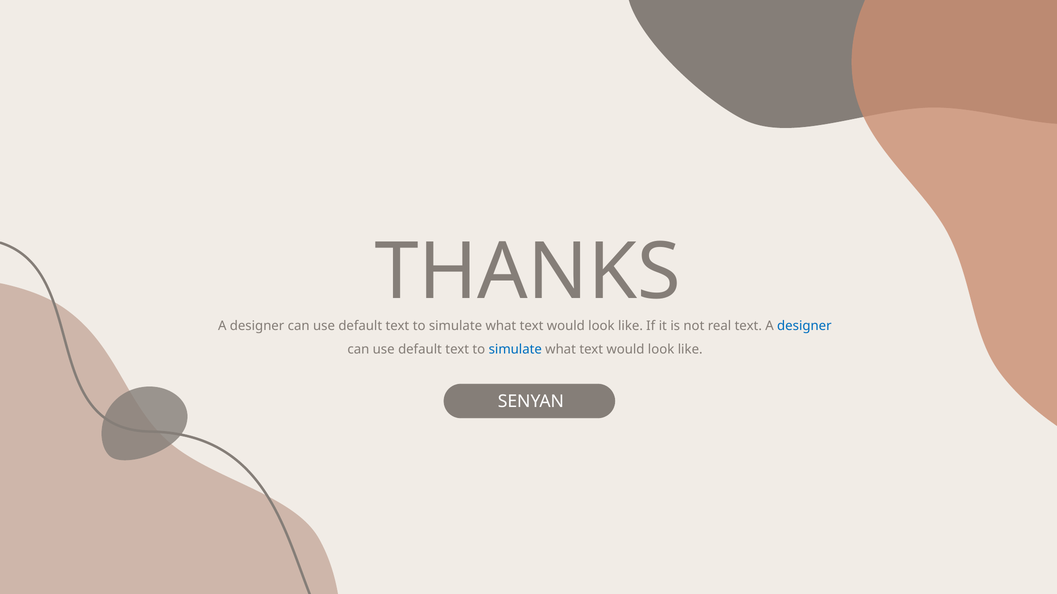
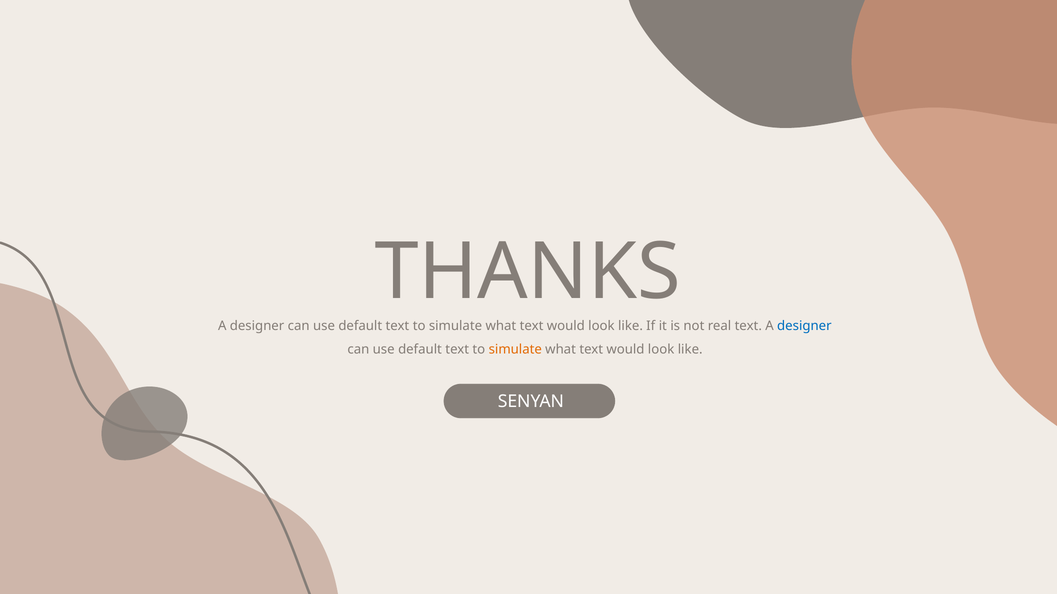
simulate at (515, 350) colour: blue -> orange
